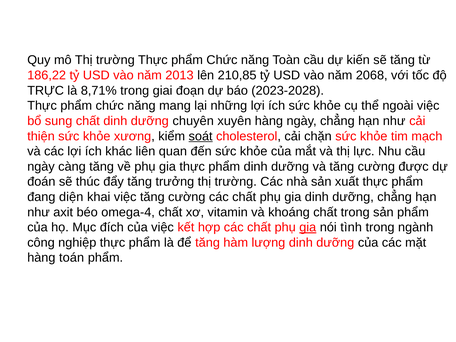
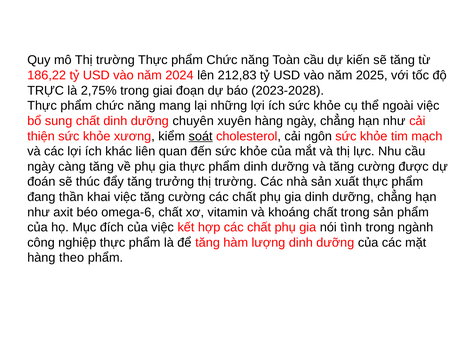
2013: 2013 -> 2024
210,85: 210,85 -> 212,83
2068: 2068 -> 2025
8,71%: 8,71% -> 2,75%
chặn: chặn -> ngôn
diện: diện -> thần
omega-4: omega-4 -> omega-6
gia at (308, 227) underline: present -> none
toán: toán -> theo
